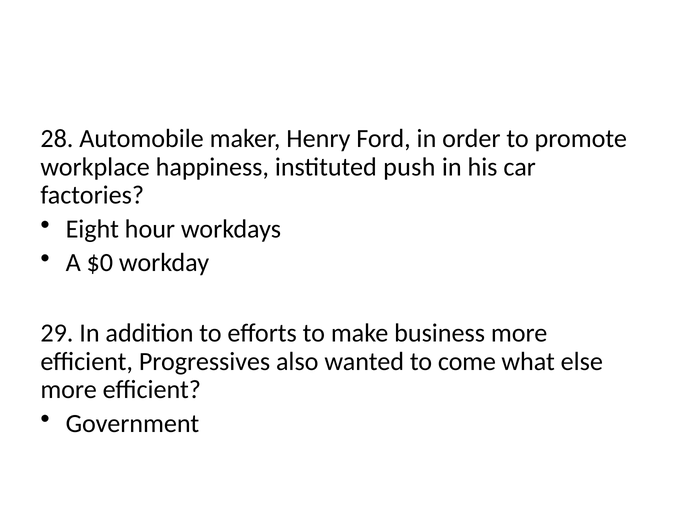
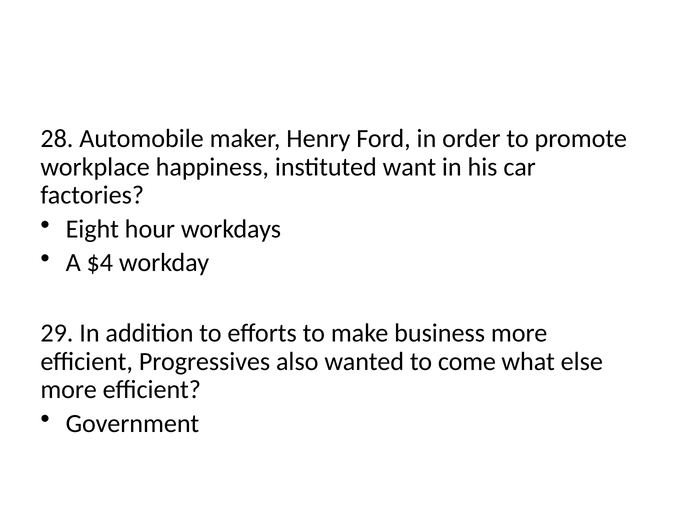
push: push -> want
$0: $0 -> $4
